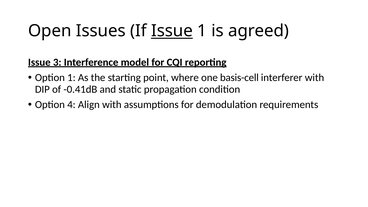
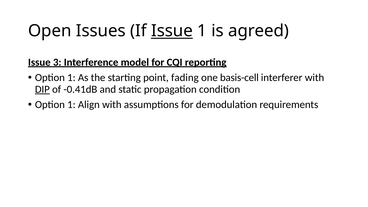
where: where -> fading
DIP underline: none -> present
4 at (71, 105): 4 -> 1
